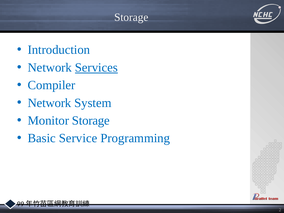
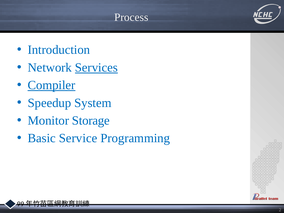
Storage at (131, 17): Storage -> Process
Compiler underline: none -> present
Network at (49, 103): Network -> Speedup
